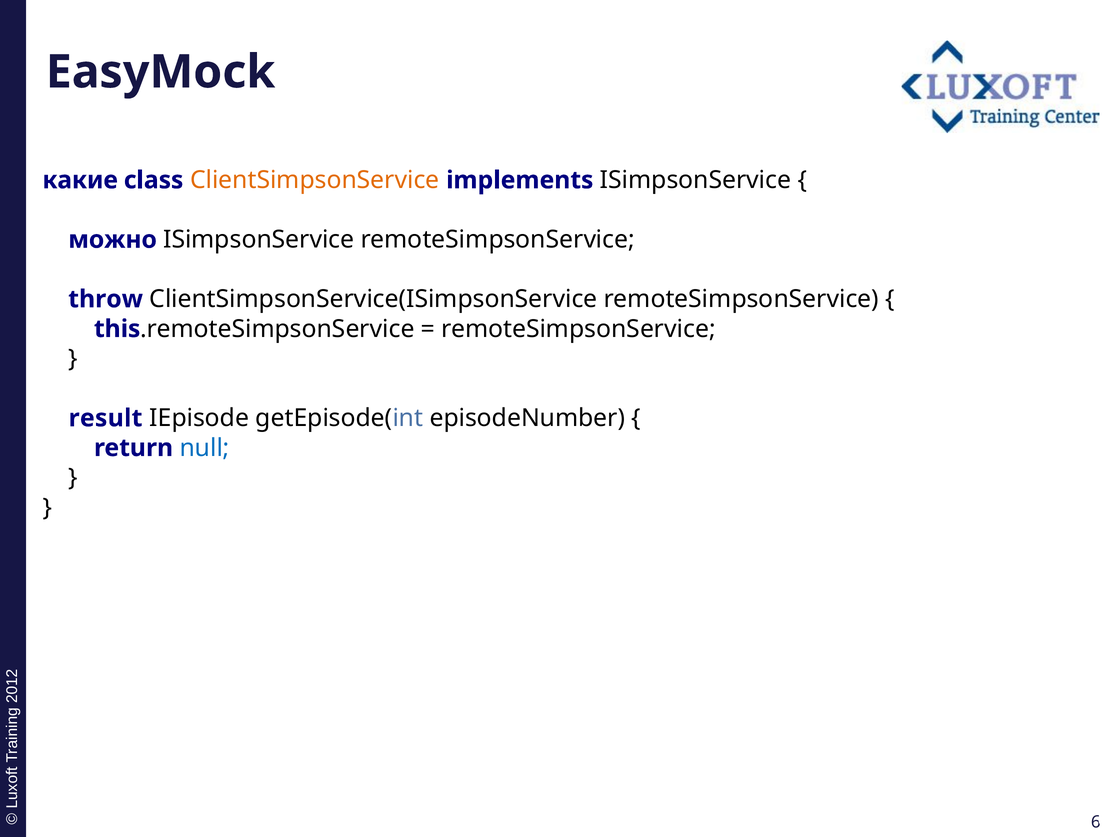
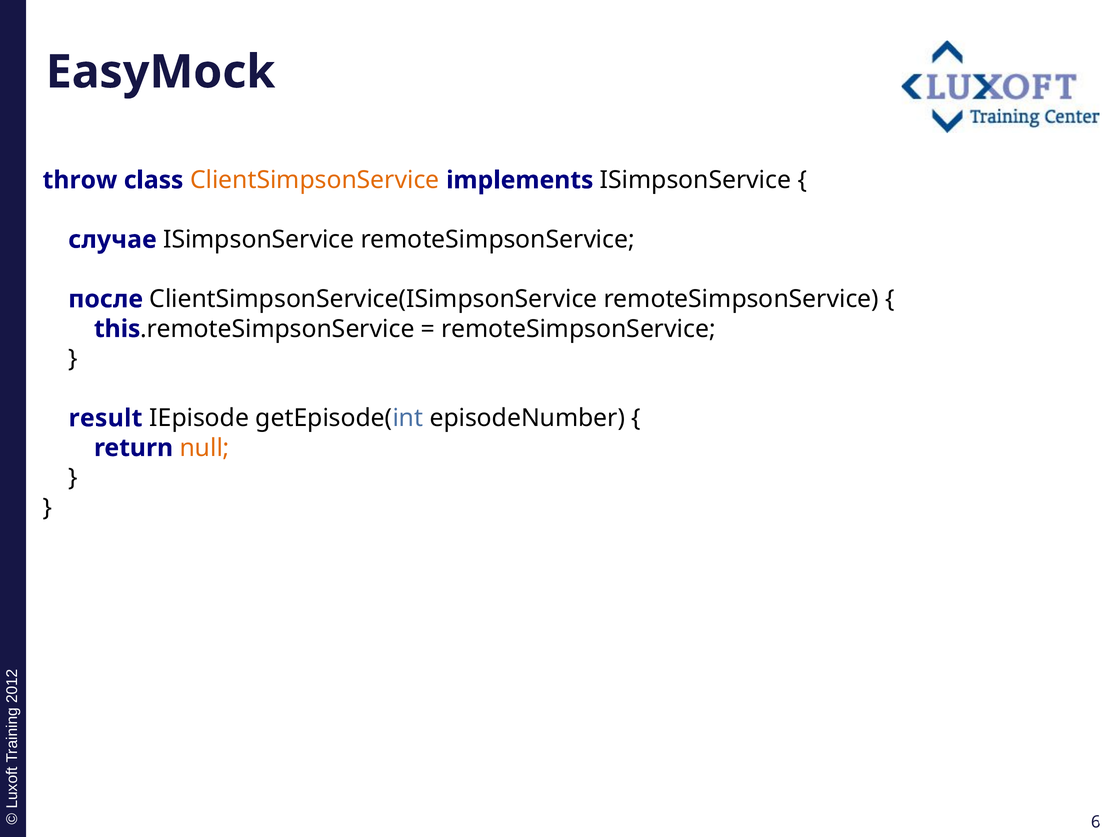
какие: какие -> throw
можно: можно -> случае
throw: throw -> после
null colour: blue -> orange
